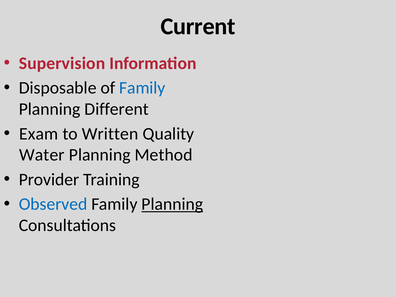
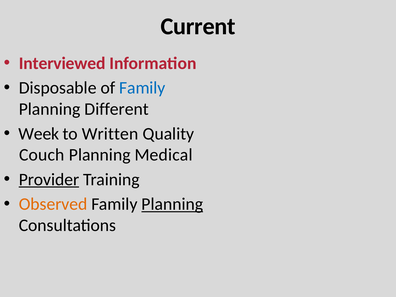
Supervision: Supervision -> Interviewed
Exam: Exam -> Week
Water: Water -> Couch
Method: Method -> Medical
Provider underline: none -> present
Observed colour: blue -> orange
